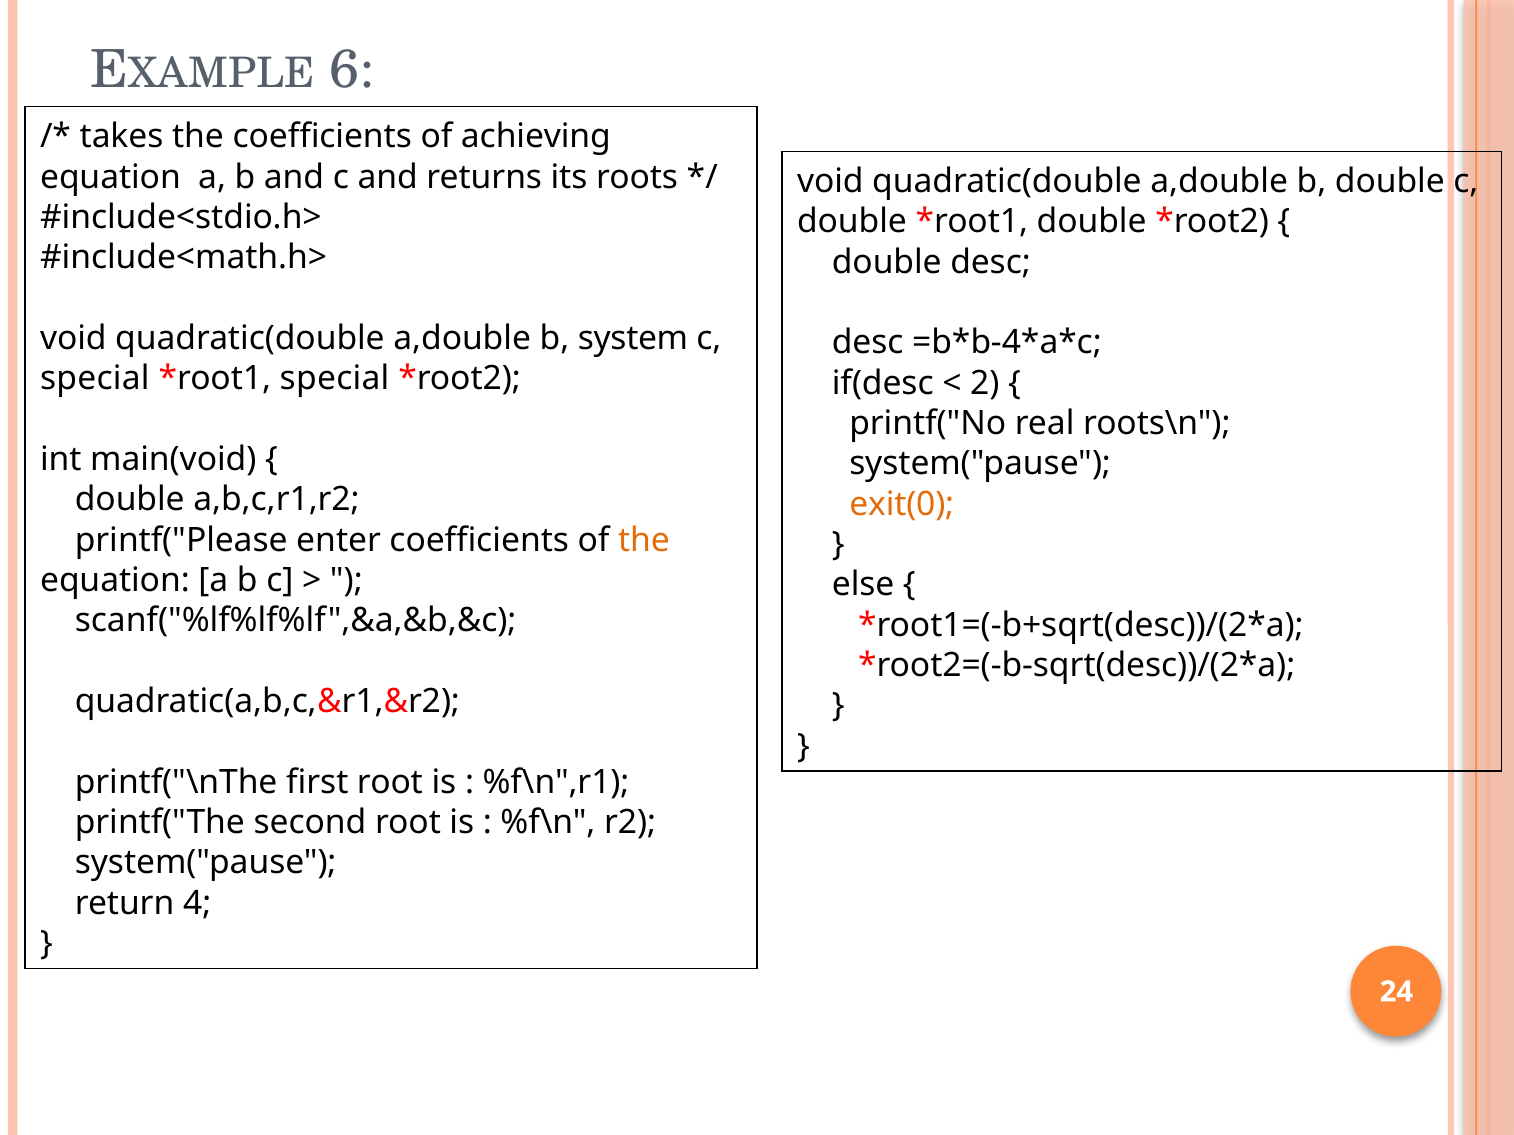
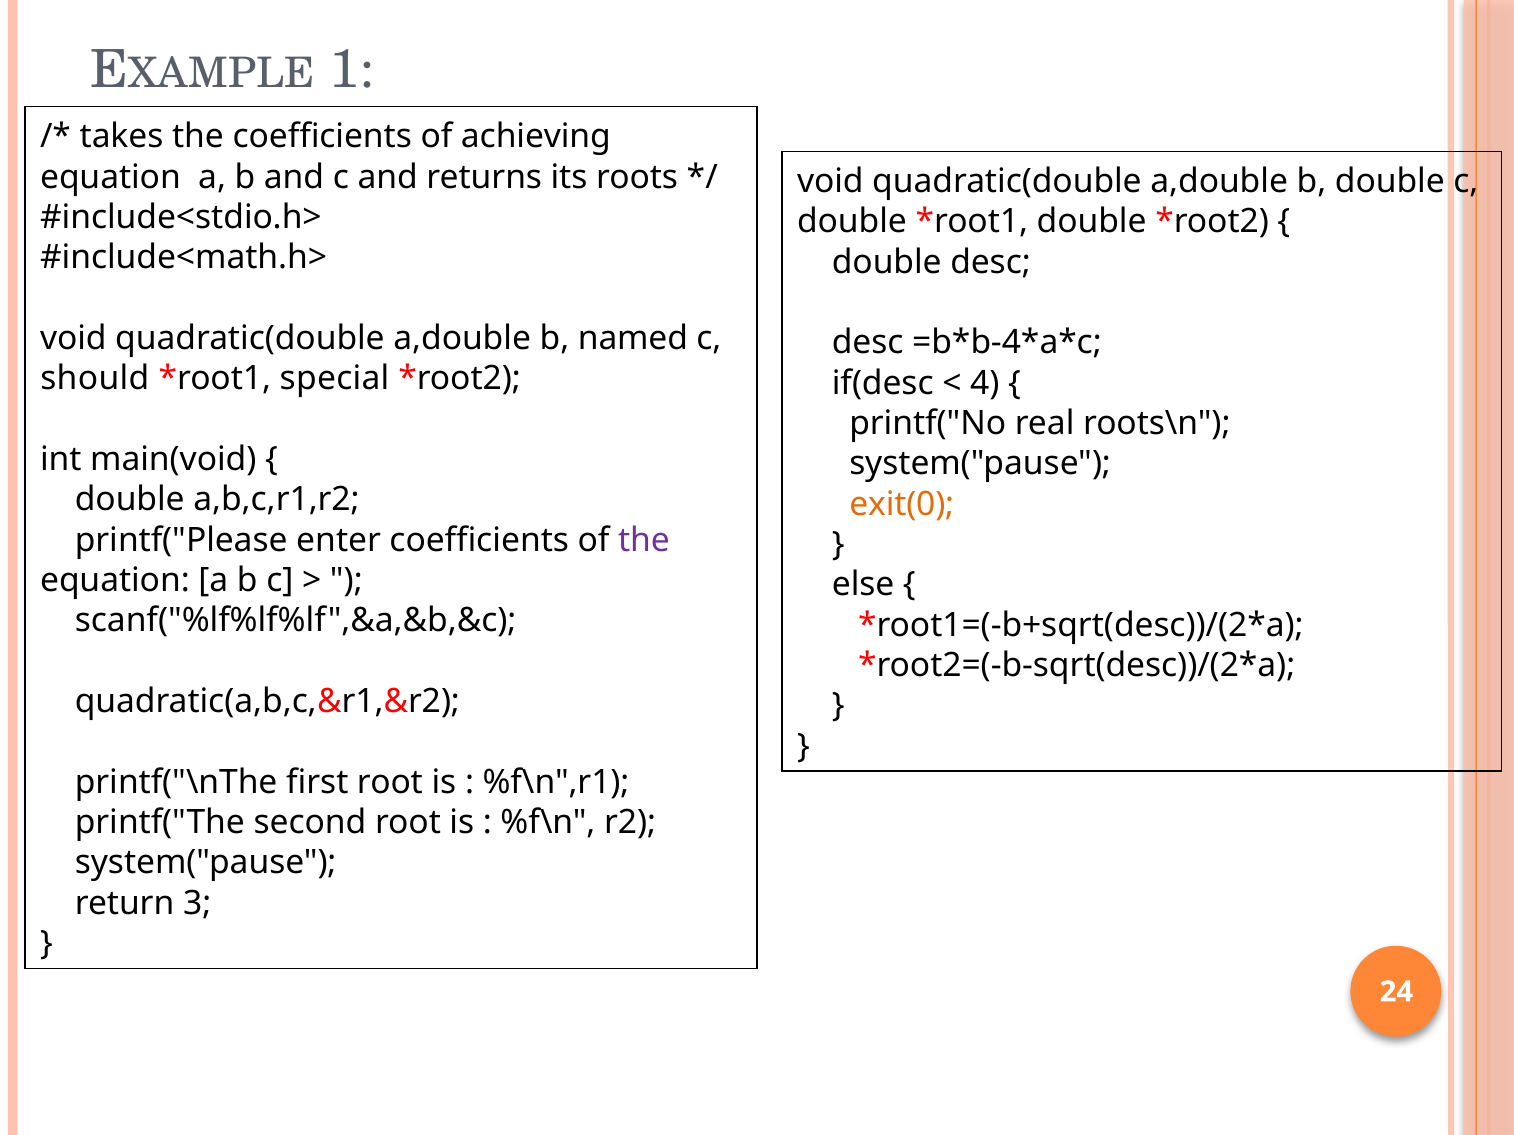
6: 6 -> 1
system: system -> named
special at (95, 379): special -> should
2: 2 -> 4
the at (644, 540) colour: orange -> purple
4: 4 -> 3
